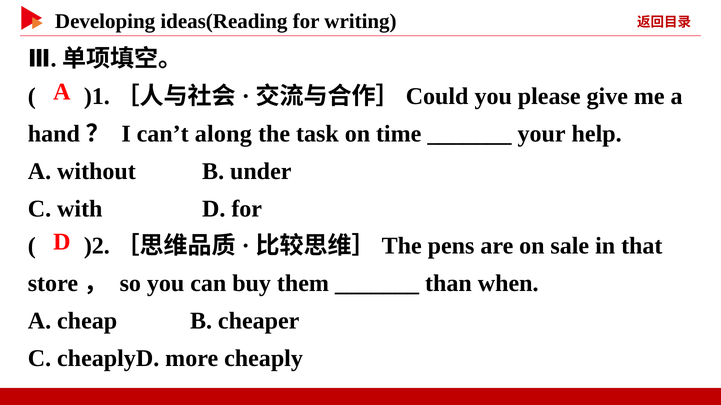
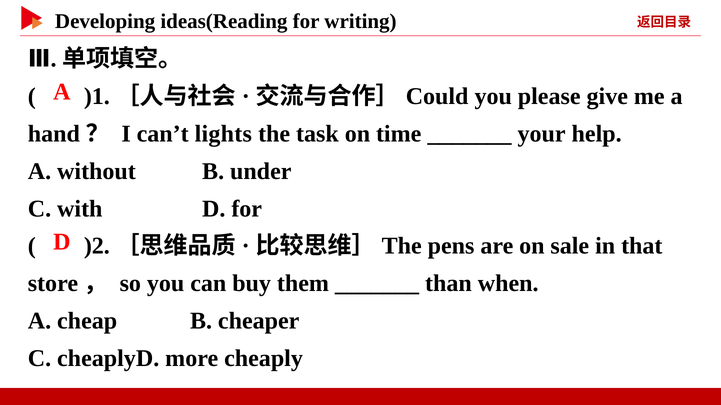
along: along -> lights
